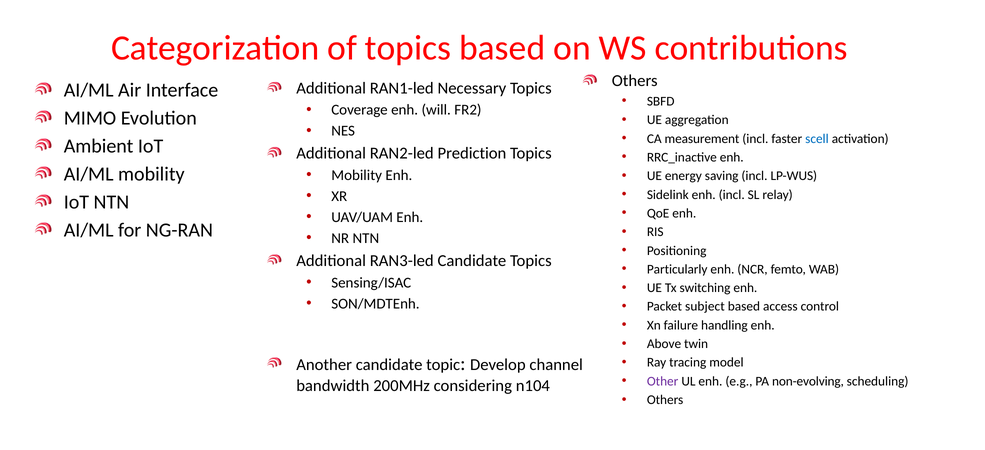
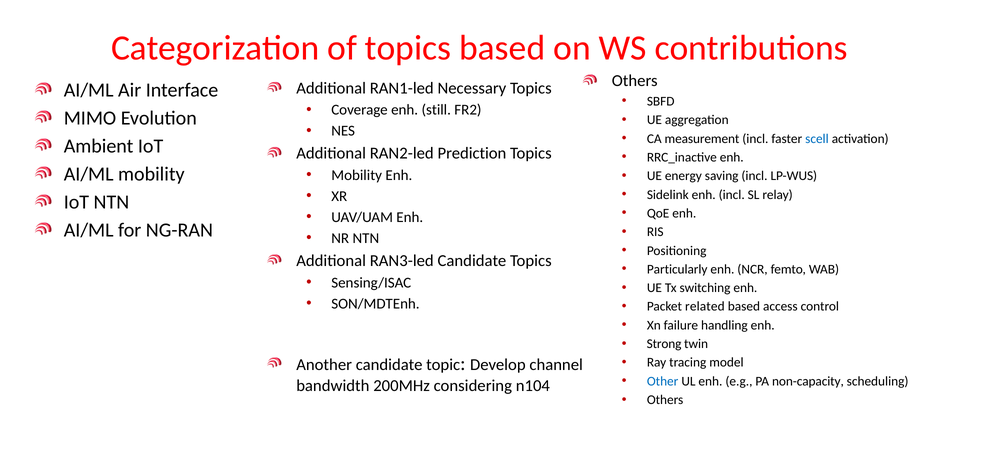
will: will -> still
subject: subject -> related
Above: Above -> Strong
Other colour: purple -> blue
non-evolving: non-evolving -> non-capacity
